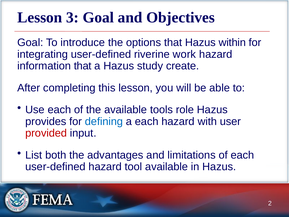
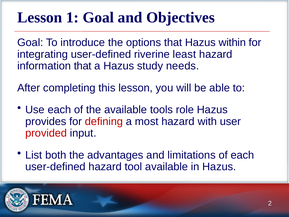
3: 3 -> 1
work: work -> least
create: create -> needs
defining colour: blue -> red
a each: each -> most
